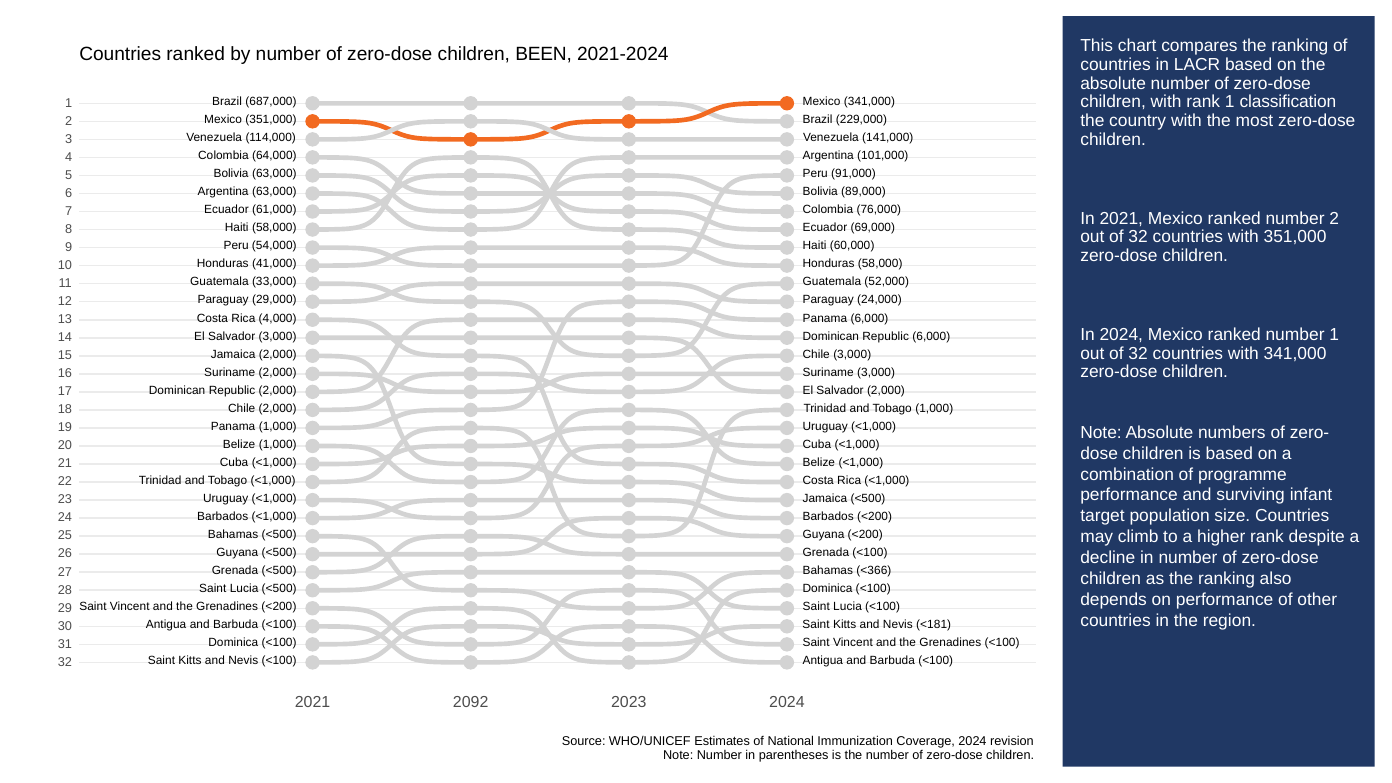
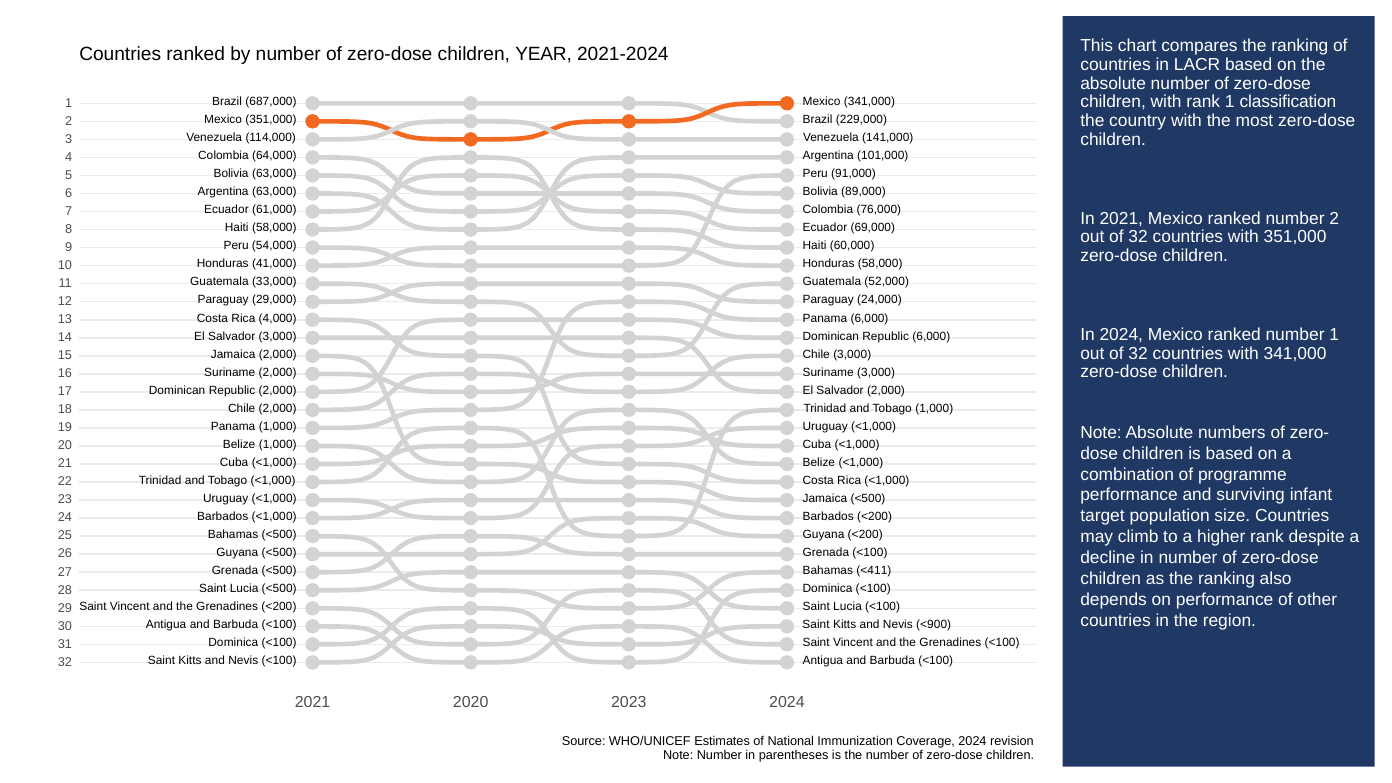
BEEN: BEEN -> YEAR
<366: <366 -> <411
<181: <181 -> <900
2092: 2092 -> 2020
